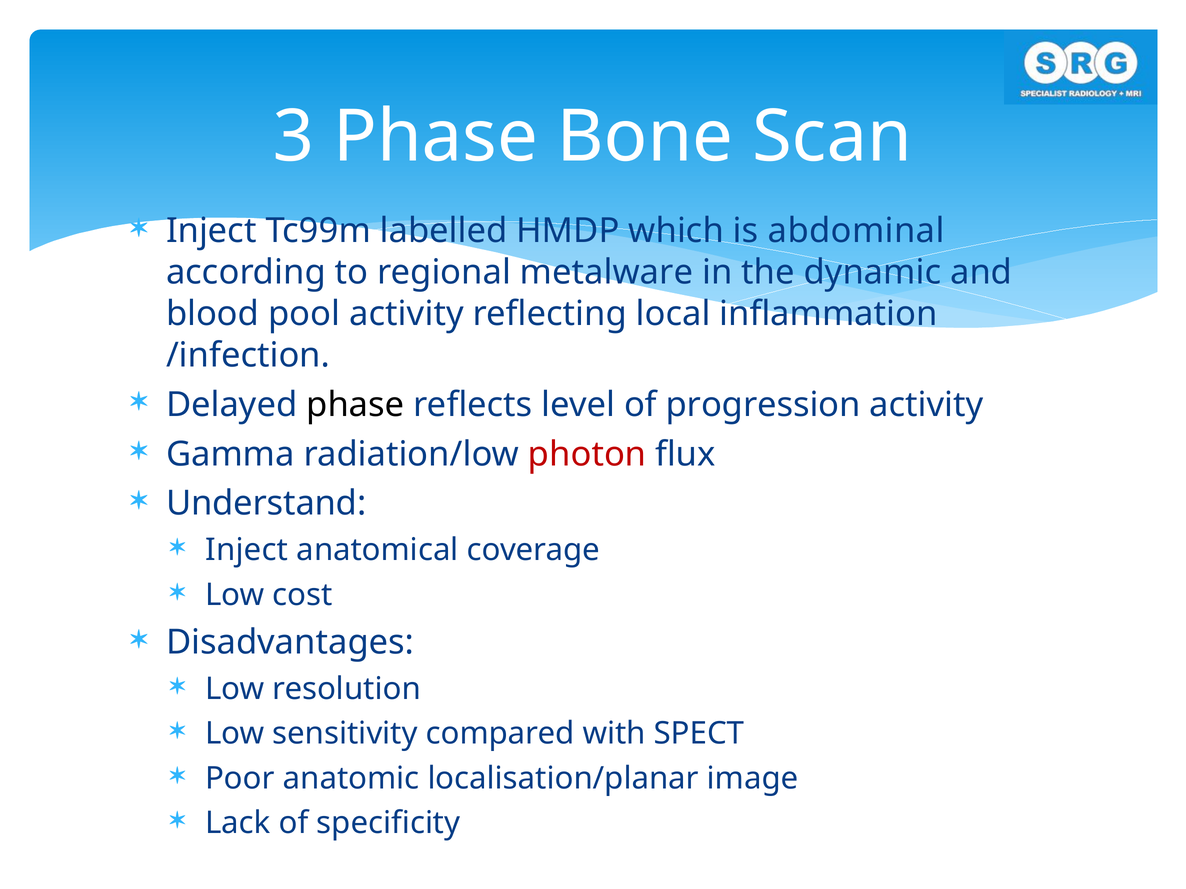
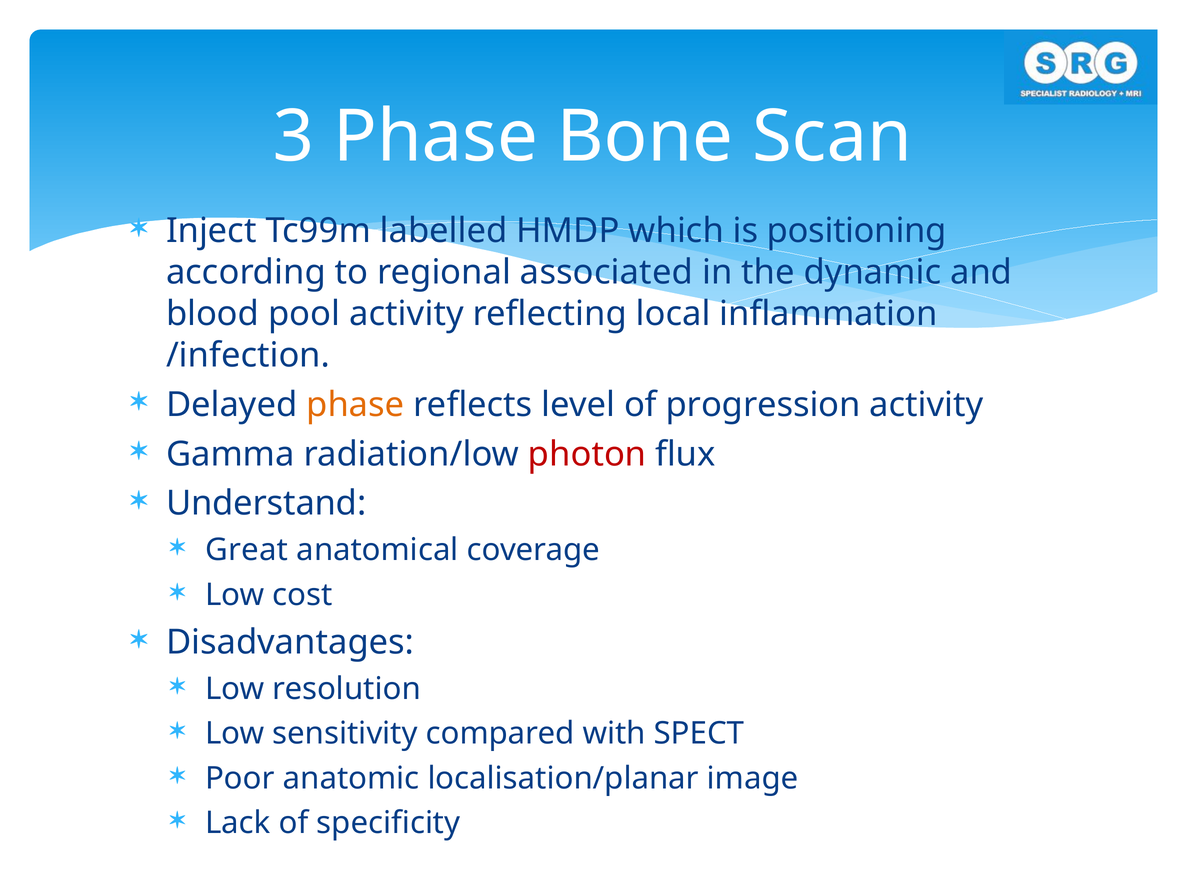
abdominal: abdominal -> positioning
metalware: metalware -> associated
phase at (355, 405) colour: black -> orange
Inject at (247, 550): Inject -> Great
